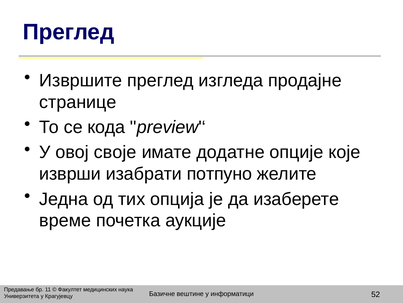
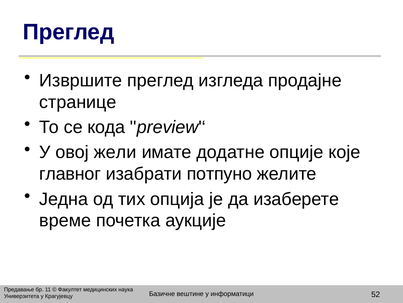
своје: своје -> жели
изврши: изврши -> главног
